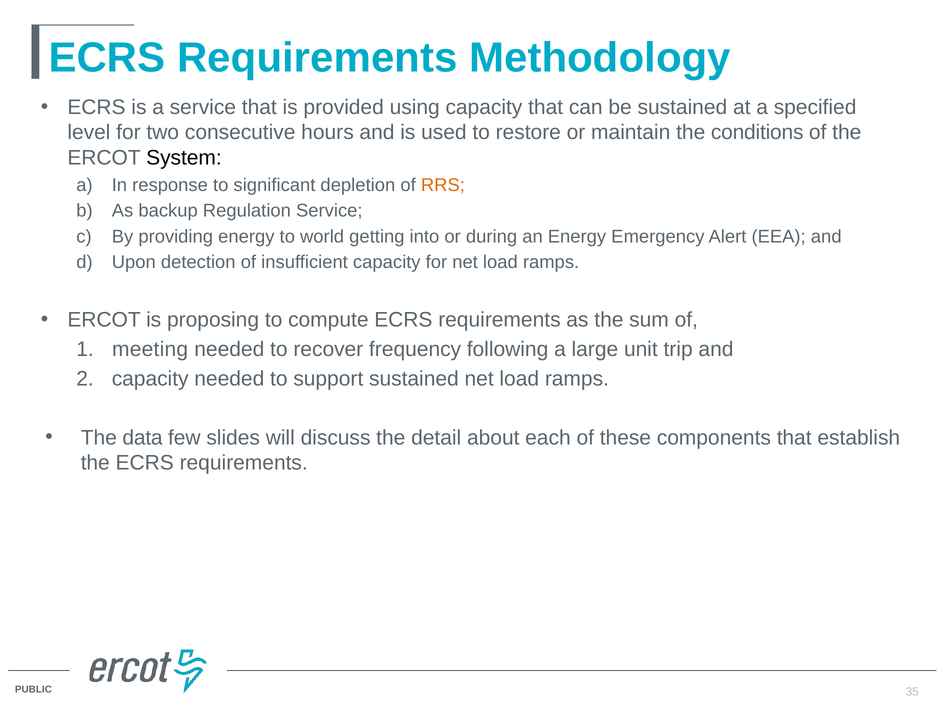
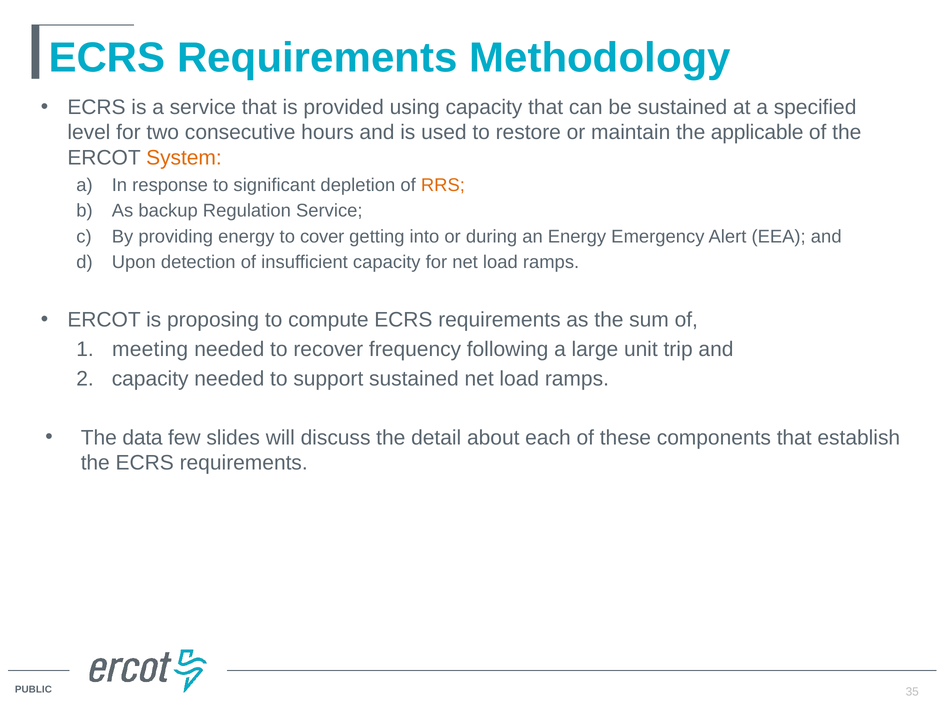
conditions: conditions -> applicable
System colour: black -> orange
world: world -> cover
